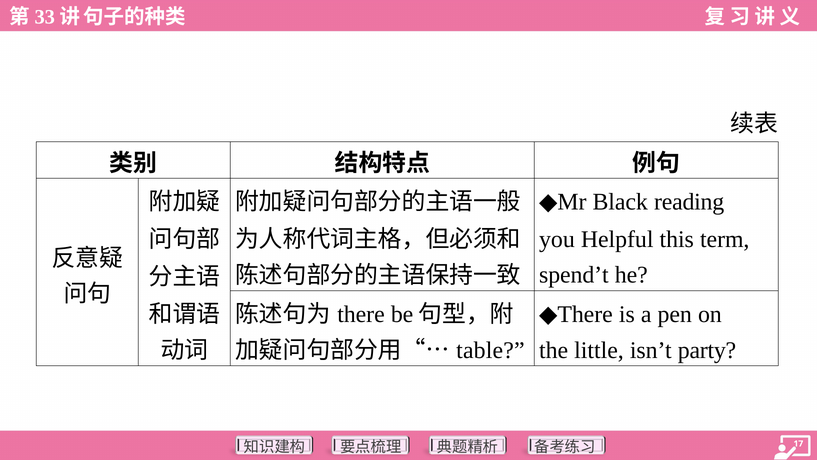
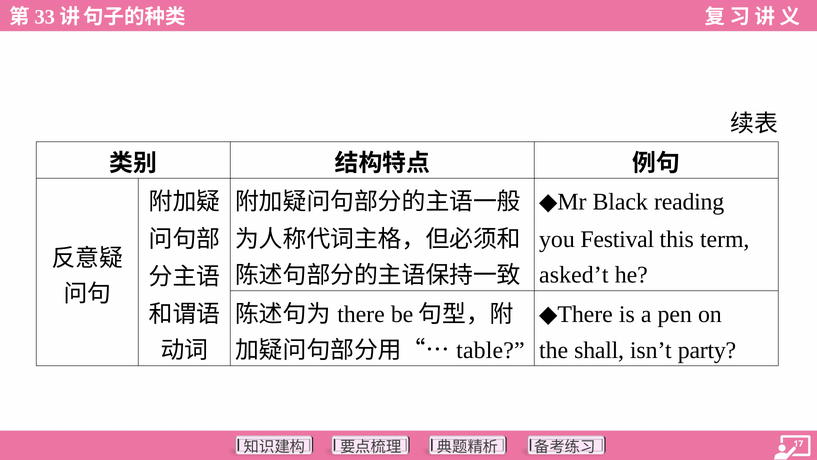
Helpful: Helpful -> Festival
spend’t: spend’t -> asked’t
little: little -> shall
